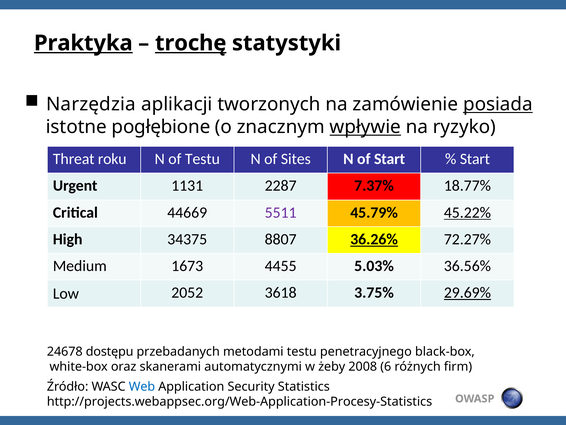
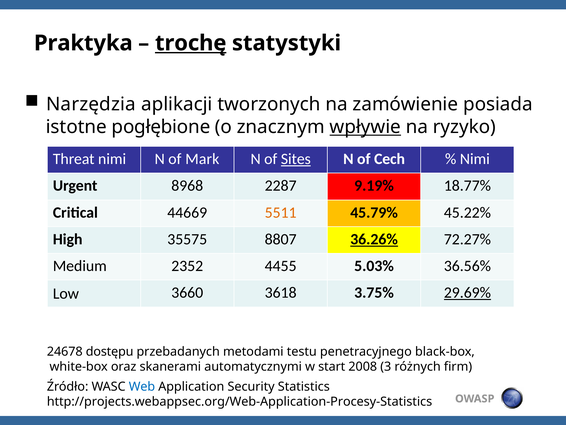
Praktyka underline: present -> none
posiada underline: present -> none
Threat roku: roku -> nimi
of Testu: Testu -> Mark
Sites underline: none -> present
of Start: Start -> Cech
Start at (475, 159): Start -> Nimi
1131: 1131 -> 8968
7.37%: 7.37% -> 9.19%
5511 colour: purple -> orange
45.22% underline: present -> none
34375: 34375 -> 35575
1673: 1673 -> 2352
2052: 2052 -> 3660
żeby: żeby -> start
6: 6 -> 3
